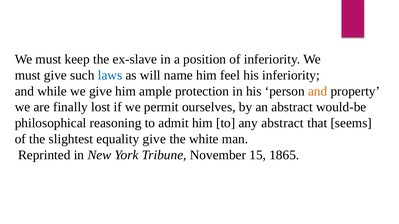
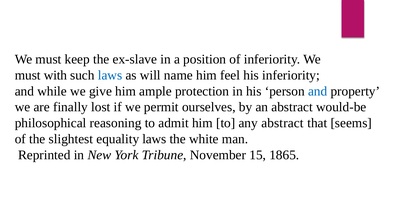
must give: give -> with
and at (318, 91) colour: orange -> blue
equality give: give -> laws
